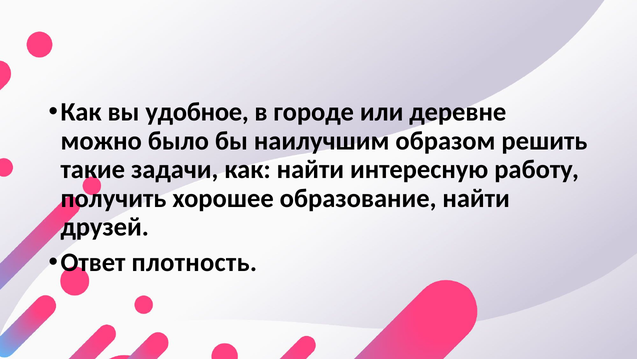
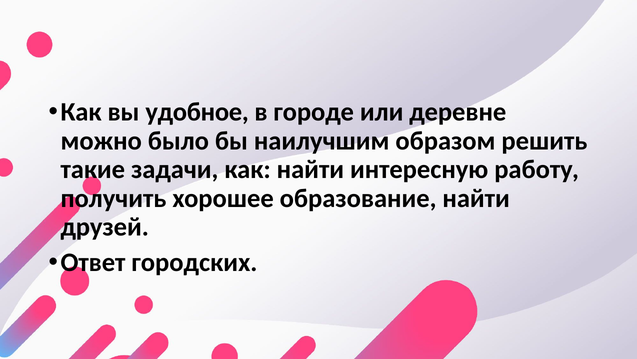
плотность: плотность -> городских
